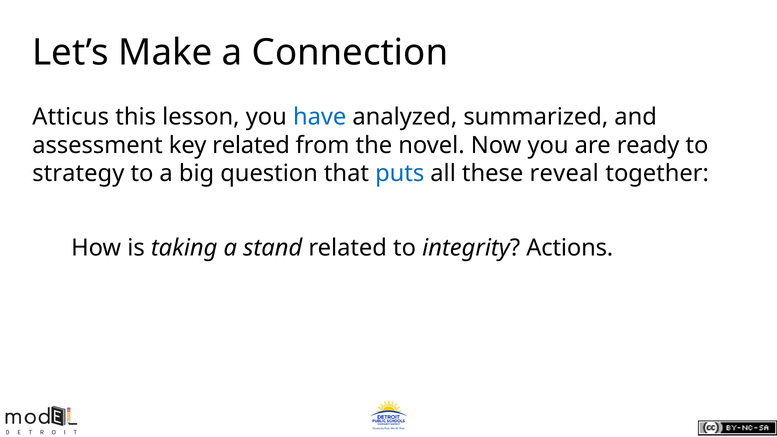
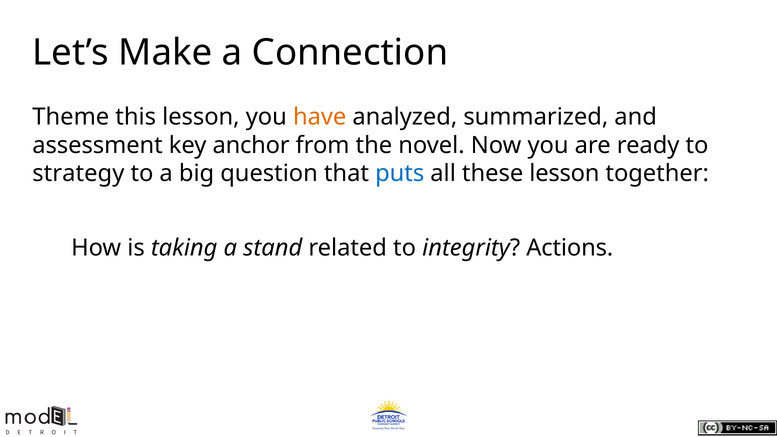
Atticus: Atticus -> Theme
have colour: blue -> orange
key related: related -> anchor
these reveal: reveal -> lesson
